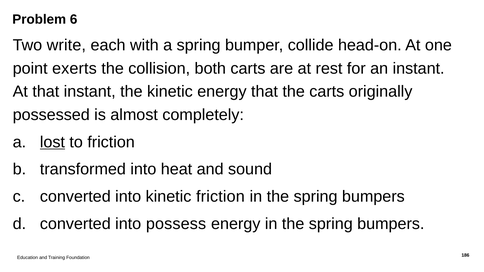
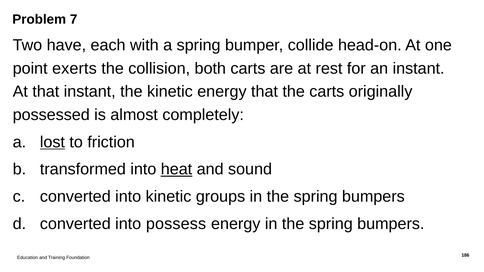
6: 6 -> 7
write: write -> have
heat underline: none -> present
kinetic friction: friction -> groups
